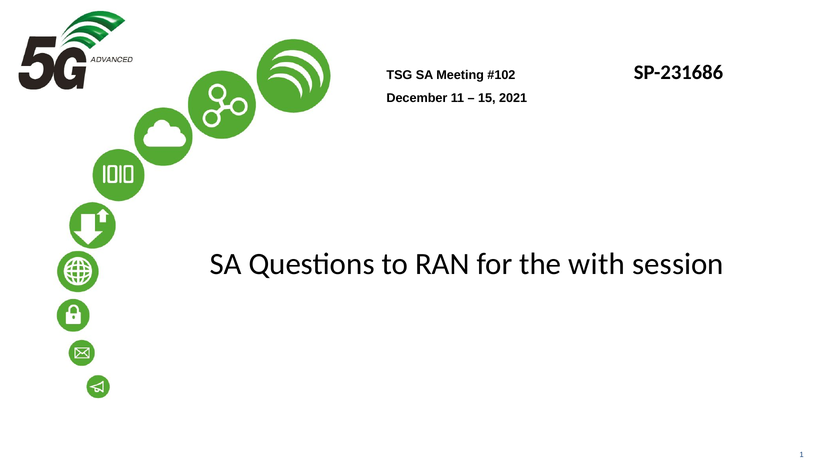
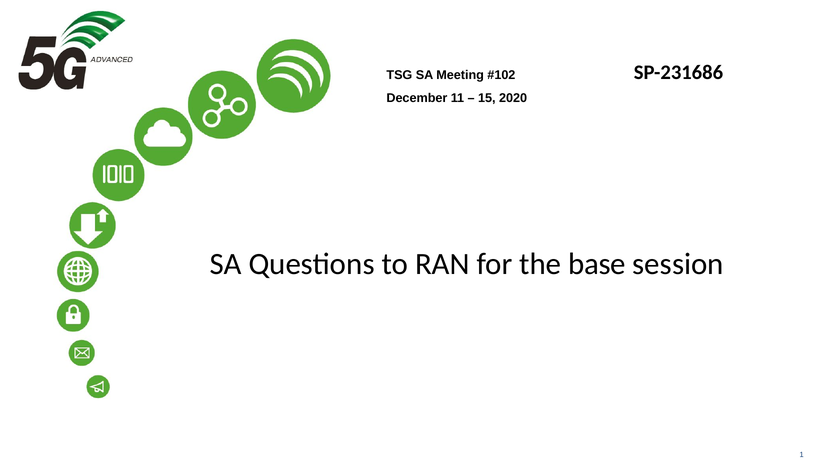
2021: 2021 -> 2020
with: with -> base
